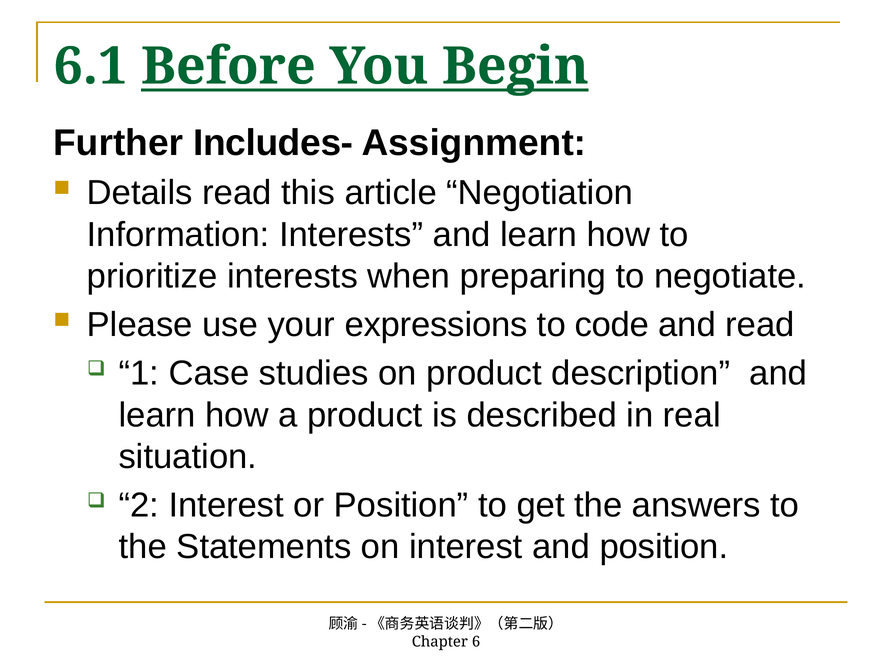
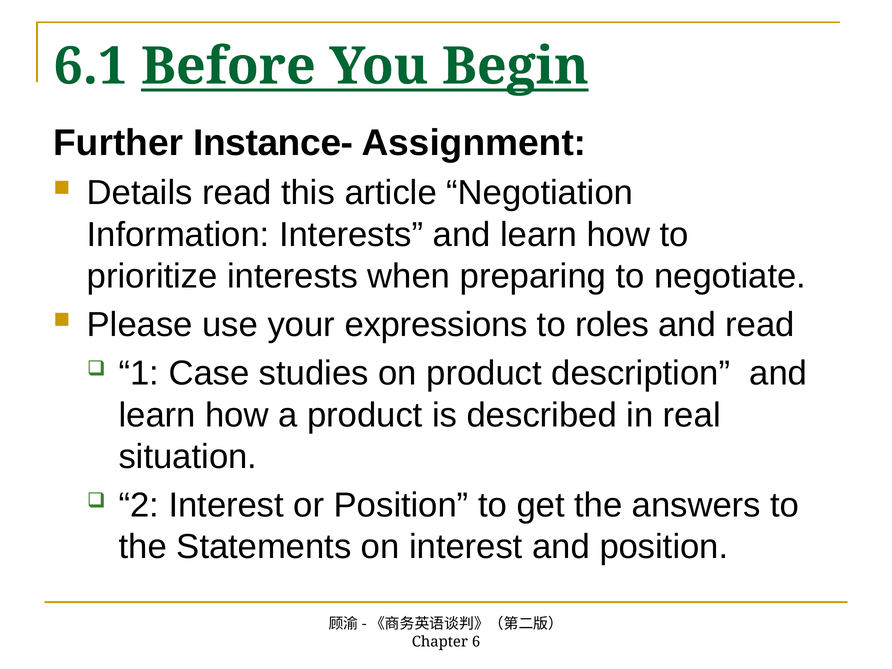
Includes-: Includes- -> Instance-
code: code -> roles
